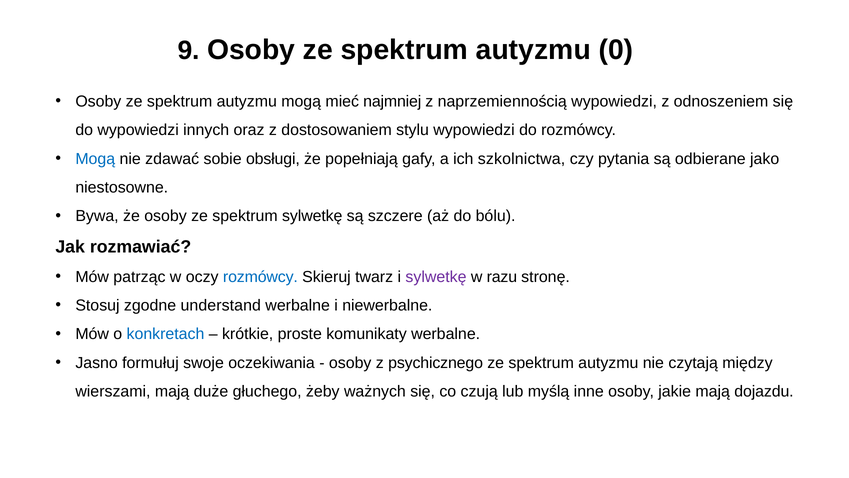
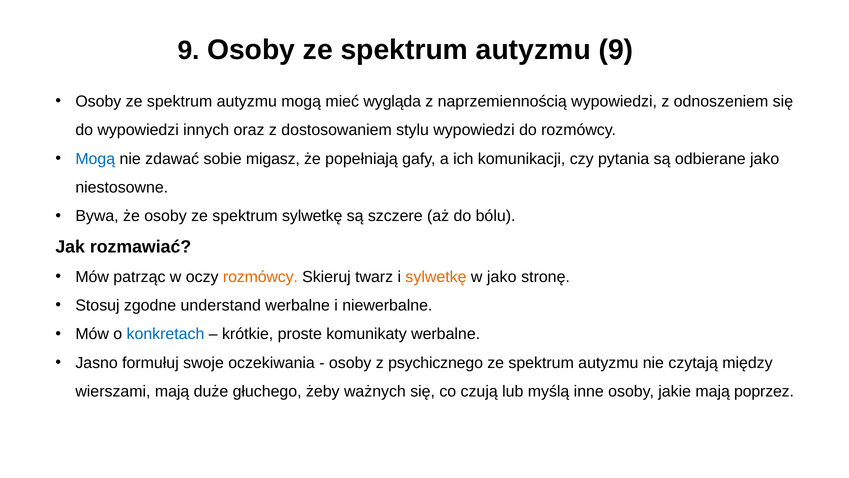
autyzmu 0: 0 -> 9
najmniej: najmniej -> wygląda
obsługi: obsługi -> migasz
szkolnictwa: szkolnictwa -> komunikacji
rozmówcy at (260, 276) colour: blue -> orange
sylwetkę at (436, 276) colour: purple -> orange
w razu: razu -> jako
dojazdu: dojazdu -> poprzez
